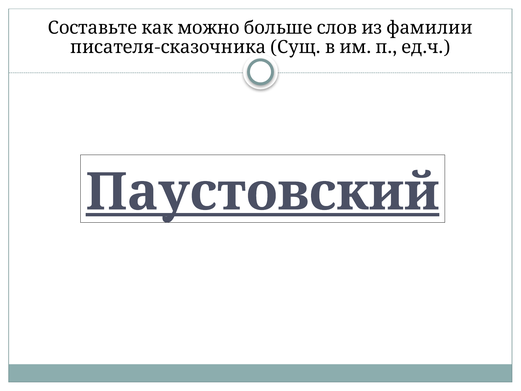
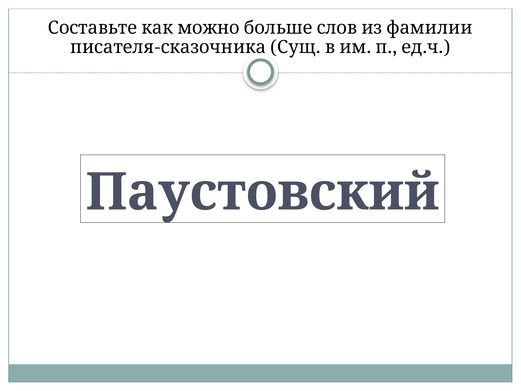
Паустовский underline: present -> none
